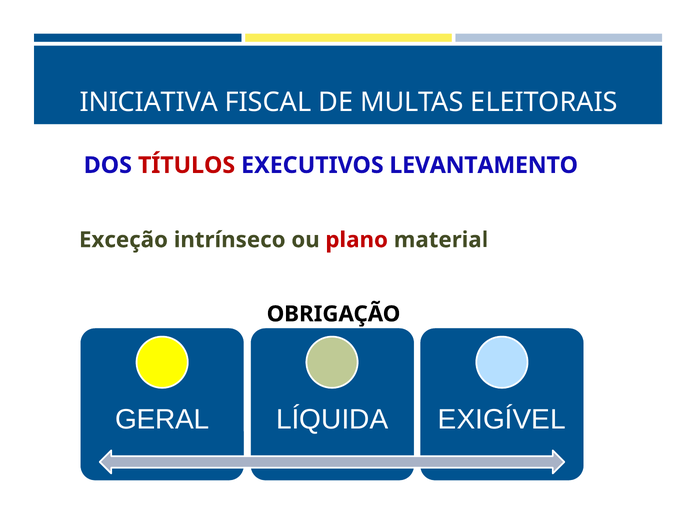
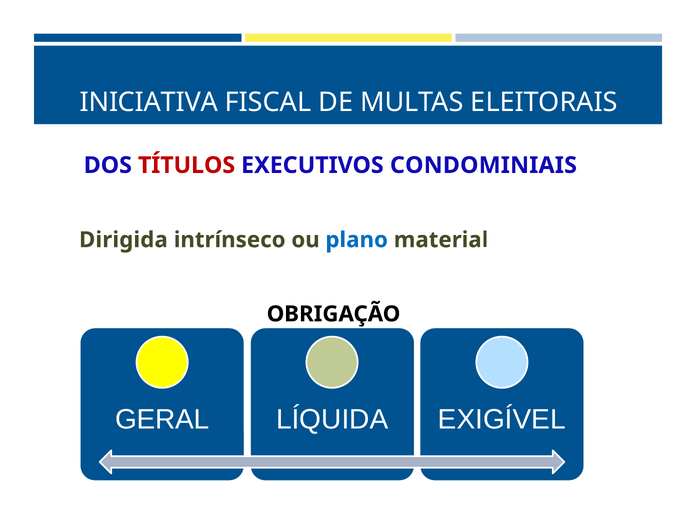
LEVANTAMENTO: LEVANTAMENTO -> CONDOMINIAIS
Exceção: Exceção -> Dirigida
plano colour: red -> blue
